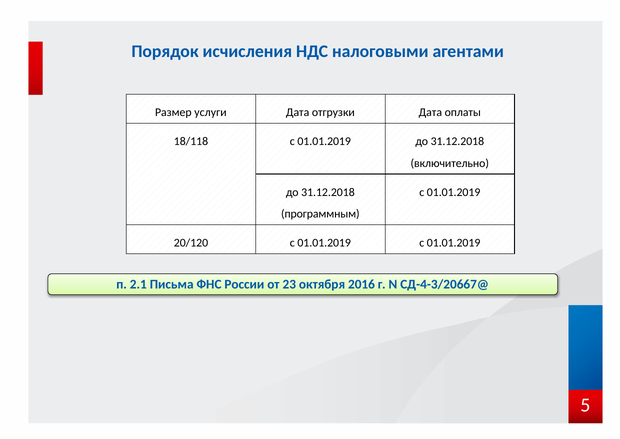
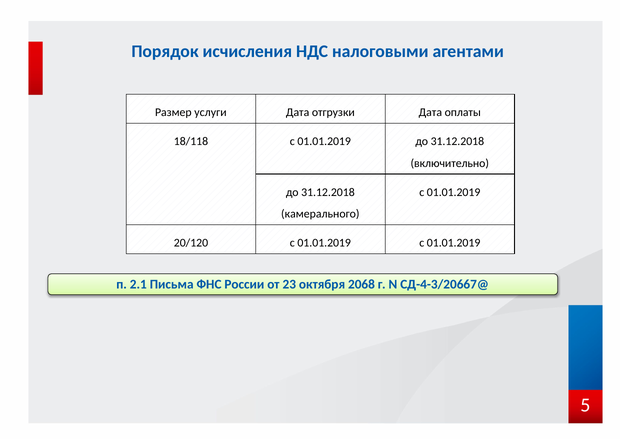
программным: программным -> камерального
2016: 2016 -> 2068
